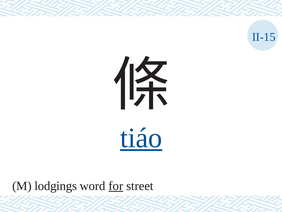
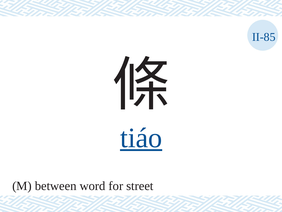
II-15: II-15 -> II-85
lodgings: lodgings -> between
for underline: present -> none
